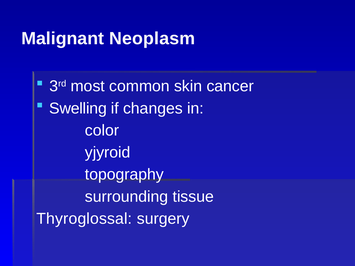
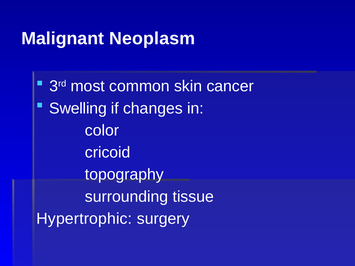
yjyroid: yjyroid -> cricoid
Thyroglossal: Thyroglossal -> Hypertrophic
